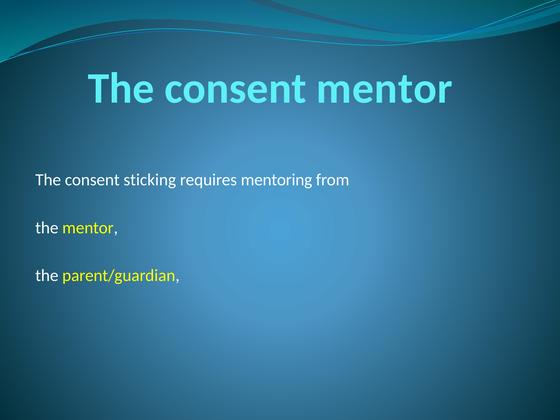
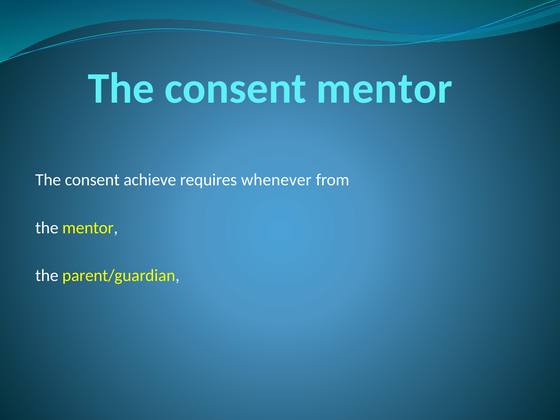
sticking: sticking -> achieve
mentoring: mentoring -> whenever
